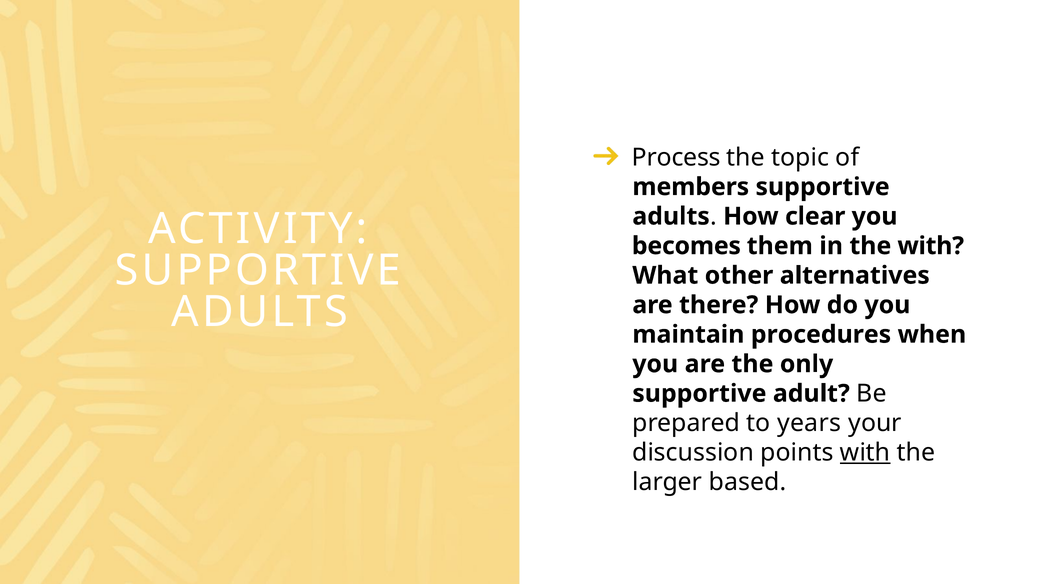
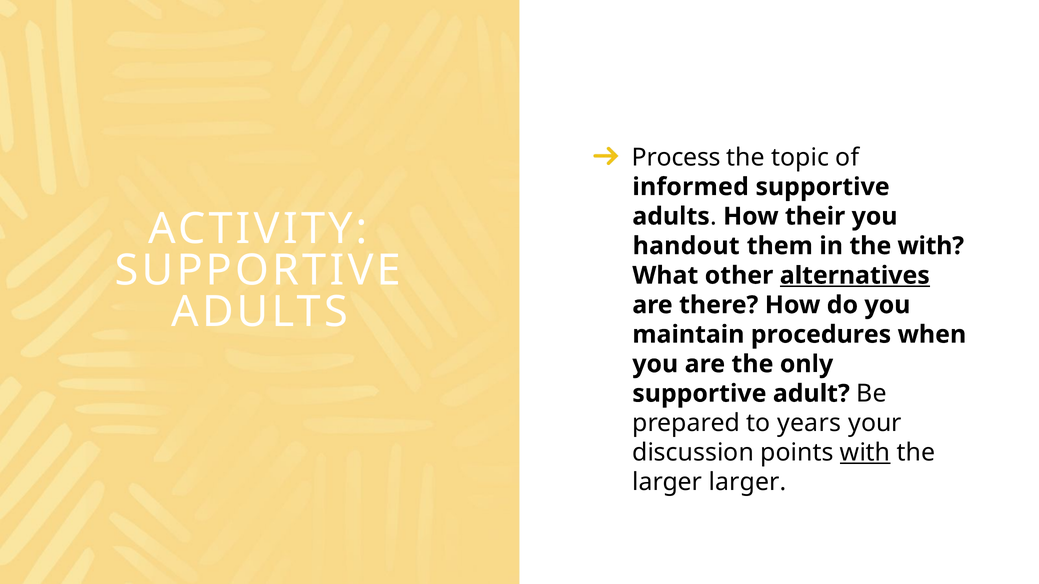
members: members -> informed
clear: clear -> their
becomes: becomes -> handout
alternatives underline: none -> present
larger based: based -> larger
